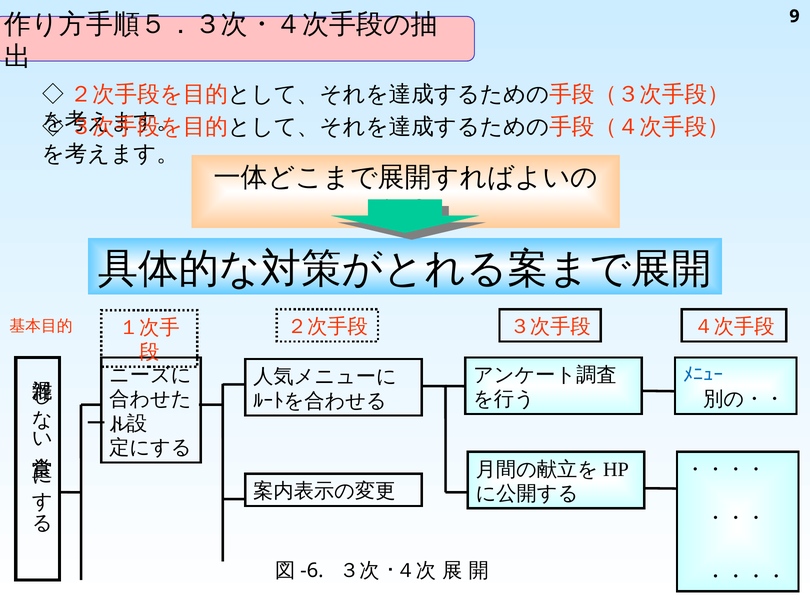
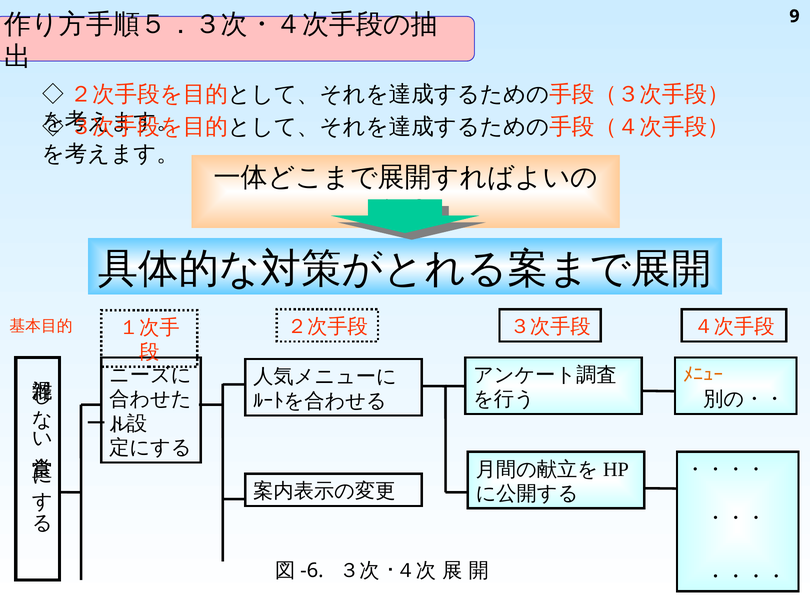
ﾒﾆｭｰ colour: blue -> orange
